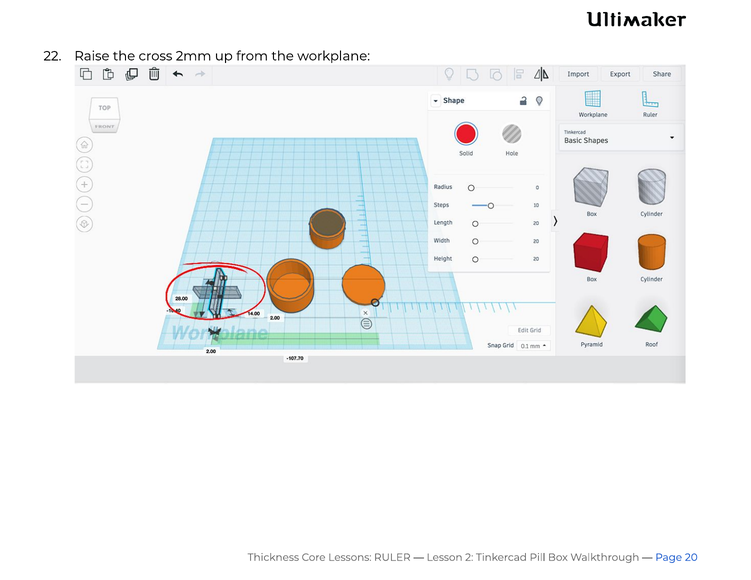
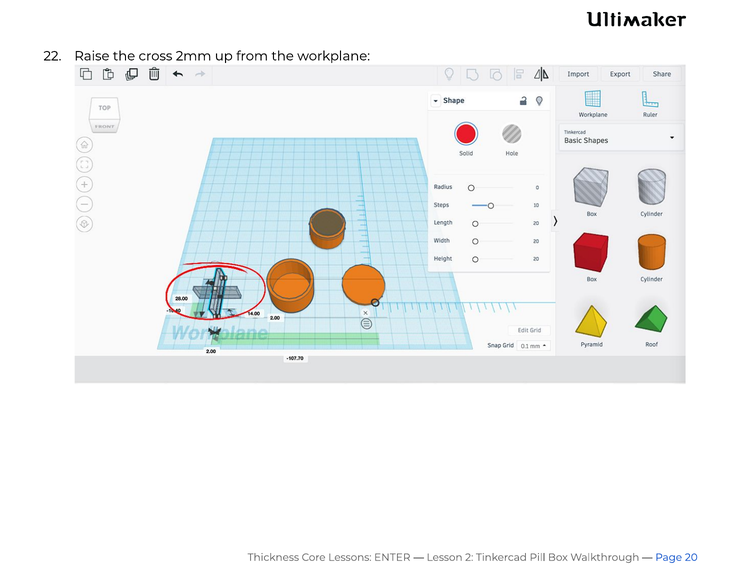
RULER: RULER -> ENTER
